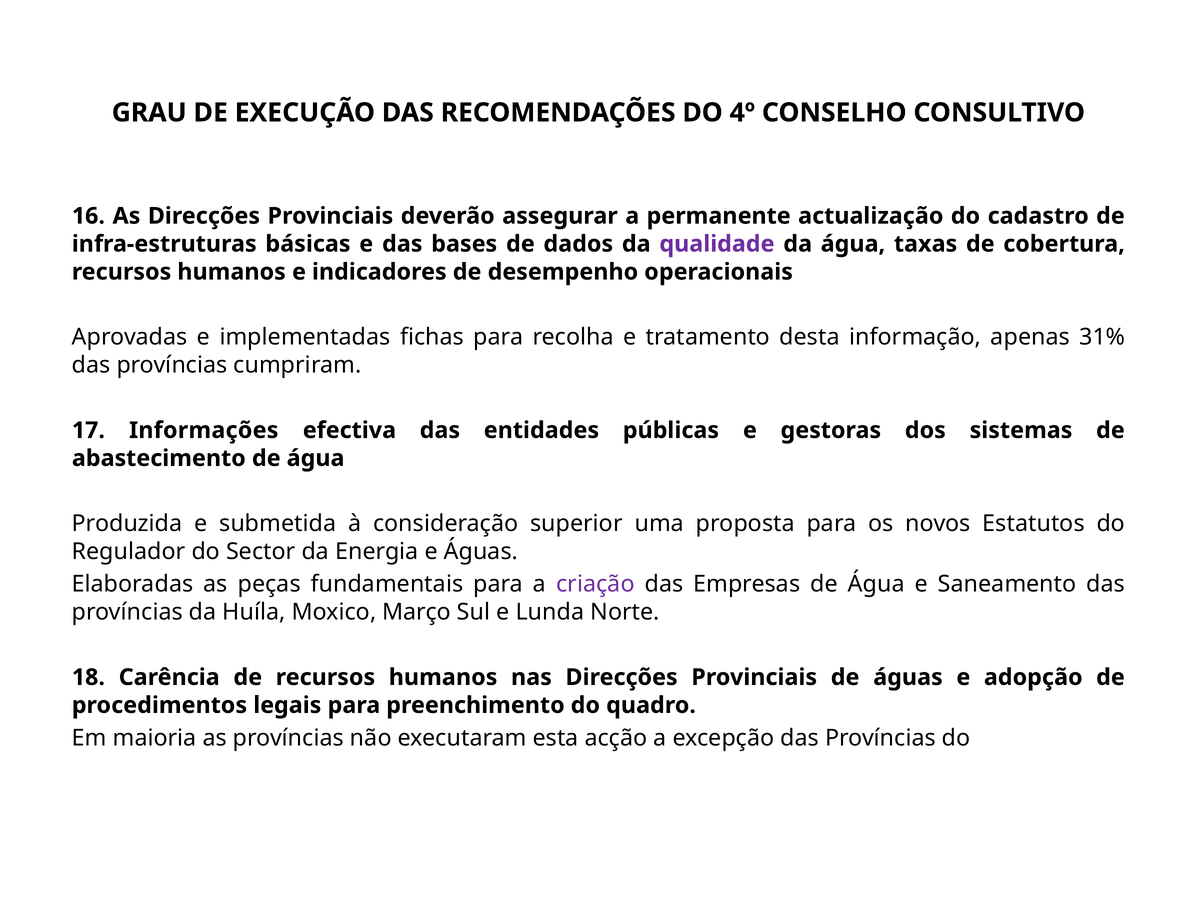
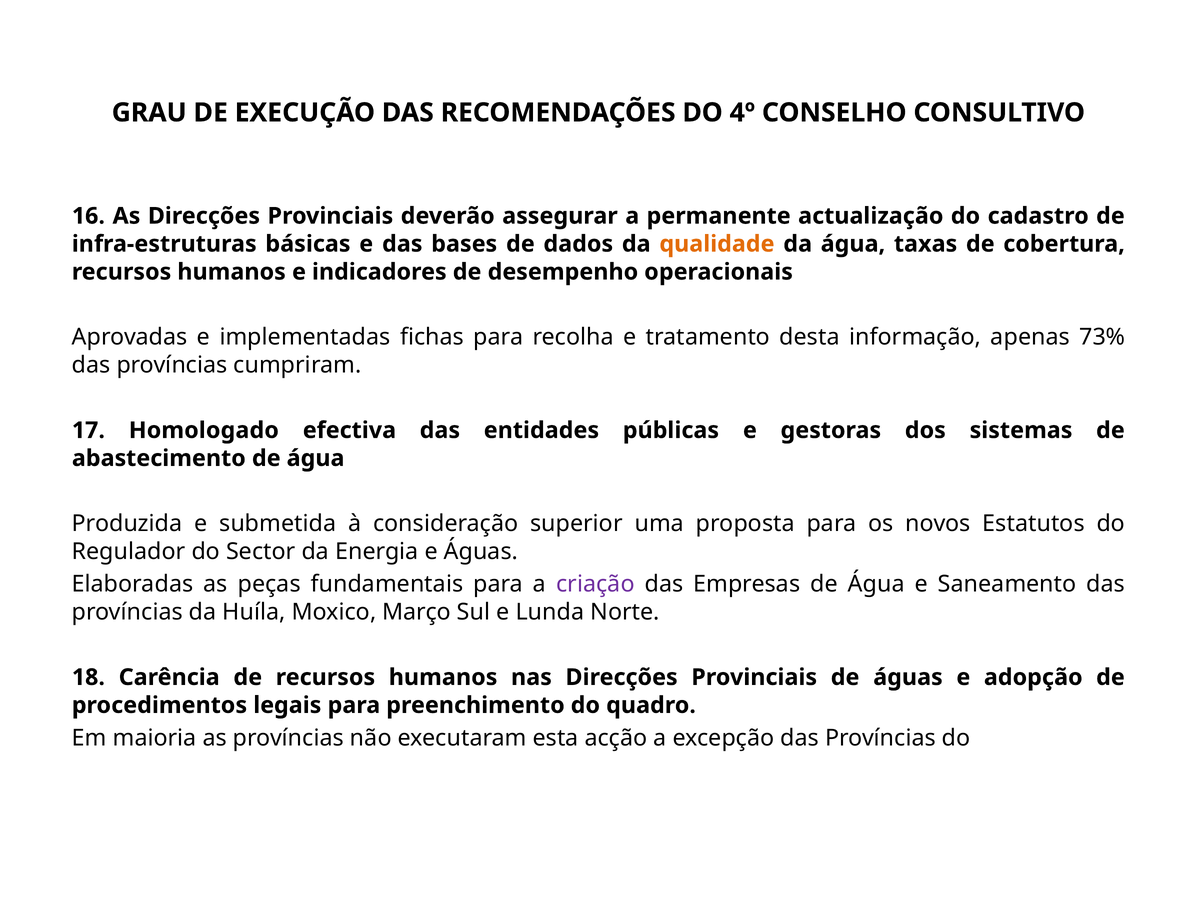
qualidade colour: purple -> orange
31%: 31% -> 73%
Informações: Informações -> Homologado
